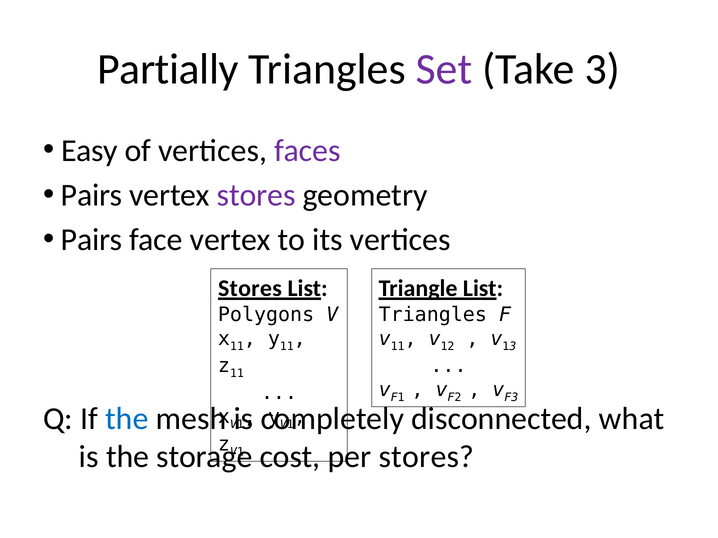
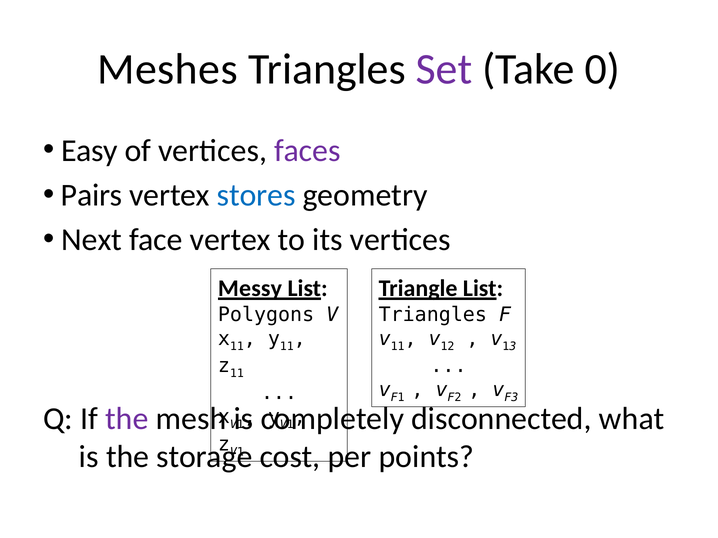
Partially: Partially -> Meshes
3: 3 -> 0
stores at (256, 195) colour: purple -> blue
Pairs at (92, 240): Pairs -> Next
Stores at (250, 289): Stores -> Messy
the at (127, 419) colour: blue -> purple
per stores: stores -> points
